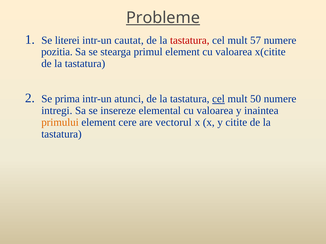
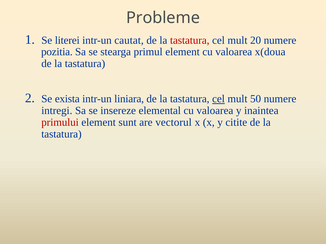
Probleme underline: present -> none
57: 57 -> 20
x(citite: x(citite -> x(doua
prima: prima -> exista
atunci: atunci -> liniara
primului colour: orange -> red
cere: cere -> sunt
